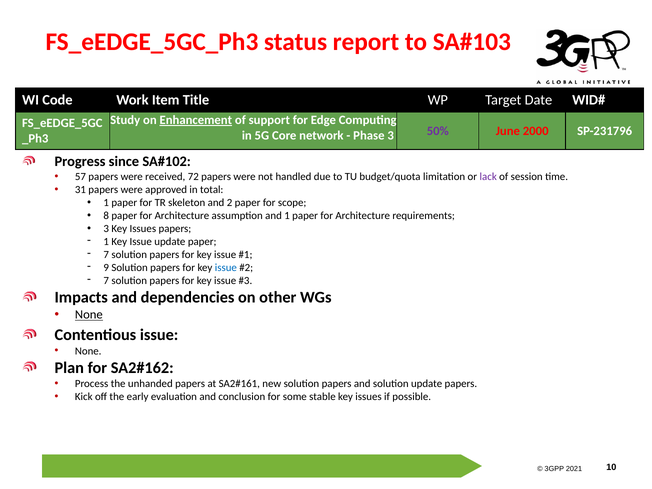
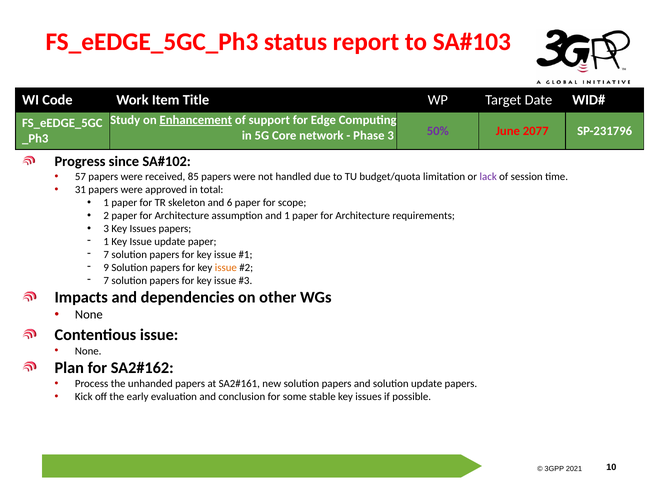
2000: 2000 -> 2077
72: 72 -> 85
2: 2 -> 6
8: 8 -> 2
issue at (226, 268) colour: blue -> orange
None at (89, 315) underline: present -> none
